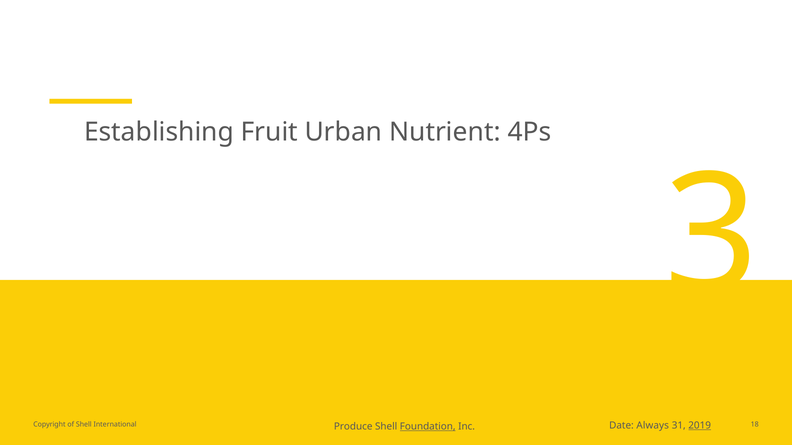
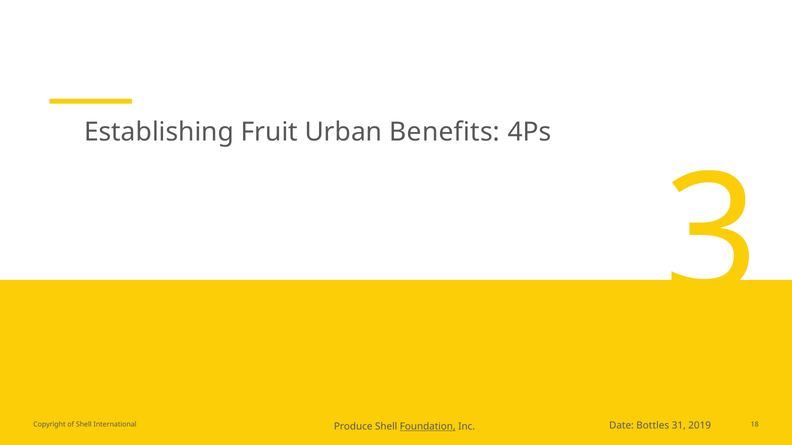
Nutrient: Nutrient -> Benefits
Always: Always -> Bottles
2019 underline: present -> none
